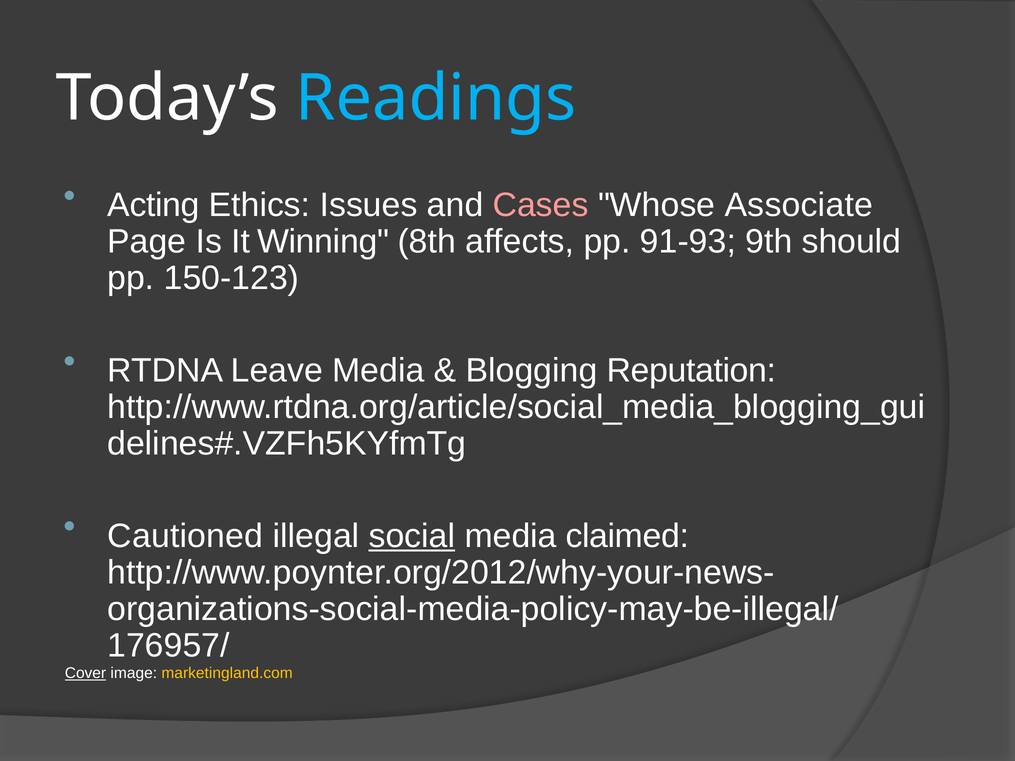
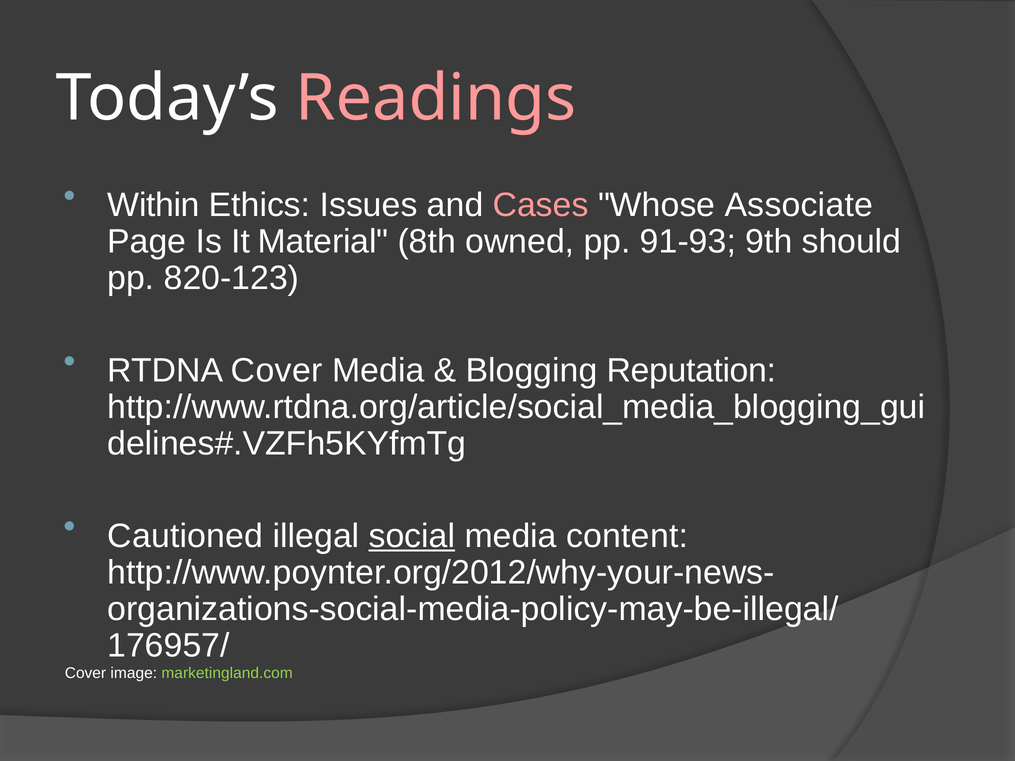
Readings colour: light blue -> pink
Acting: Acting -> Within
Winning: Winning -> Material
affects: affects -> owned
150-123: 150-123 -> 820-123
RTDNA Leave: Leave -> Cover
claimed: claimed -> content
Cover at (85, 673) underline: present -> none
marketingland.com colour: yellow -> light green
